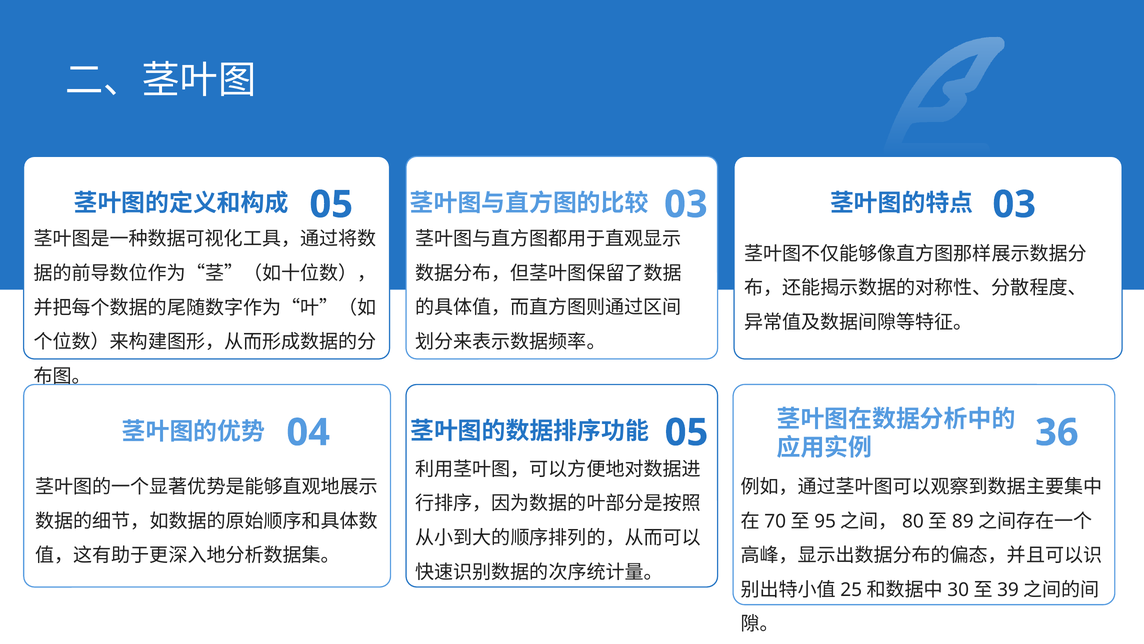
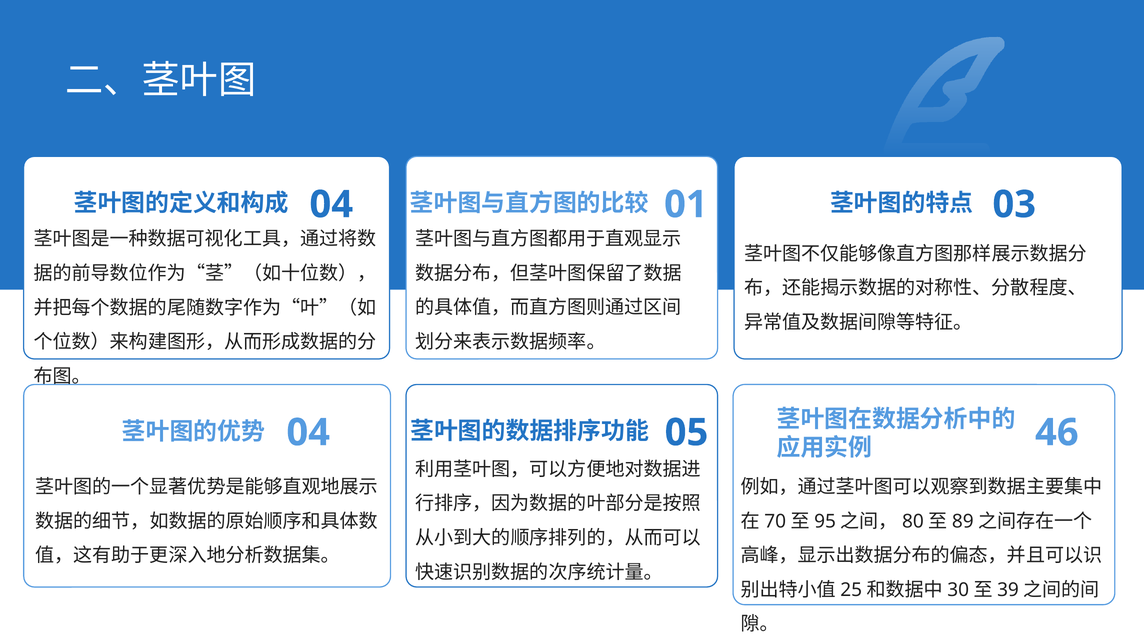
05 at (331, 204): 05 -> 04
03 at (686, 204): 03 -> 01
36: 36 -> 46
